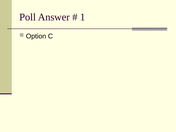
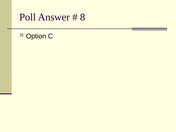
1: 1 -> 8
